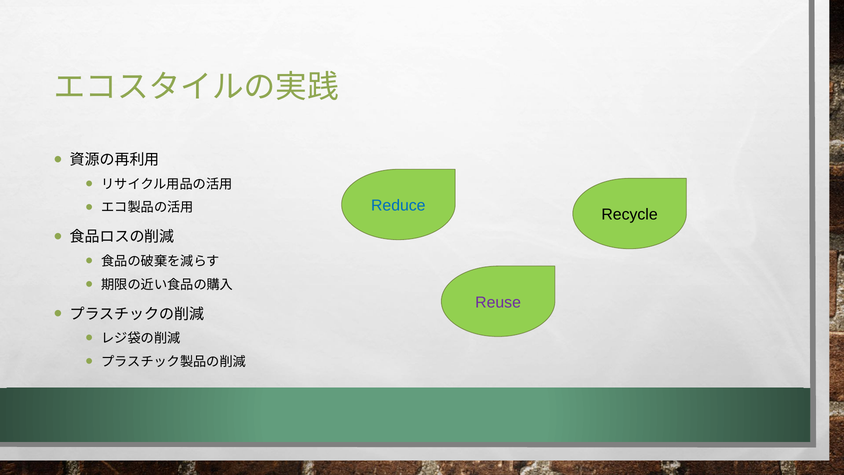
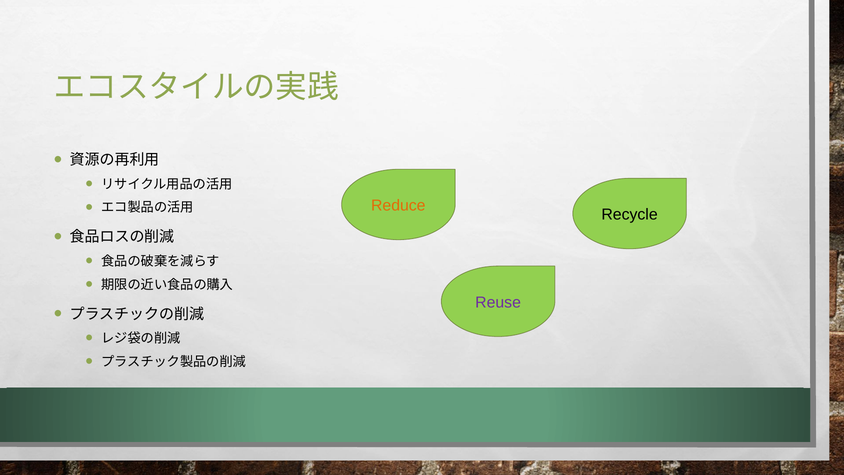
Reduce colour: blue -> orange
